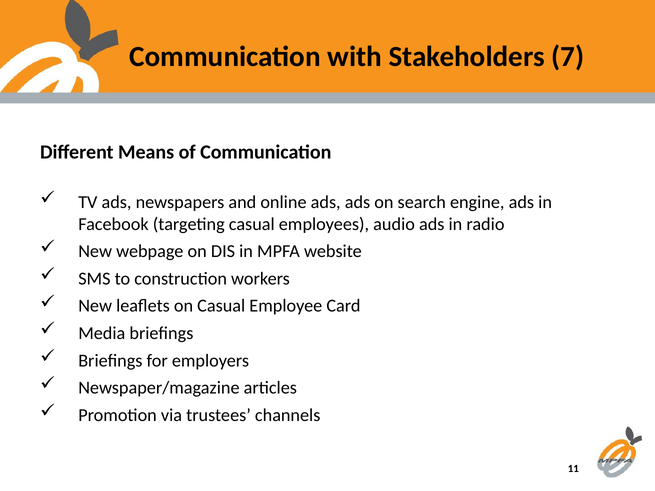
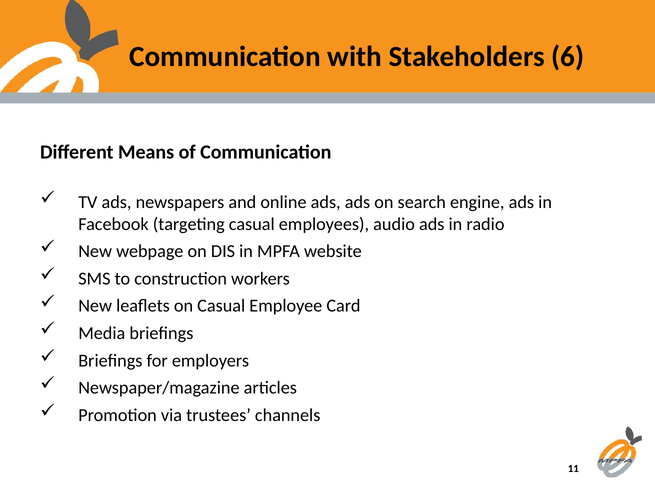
7: 7 -> 6
